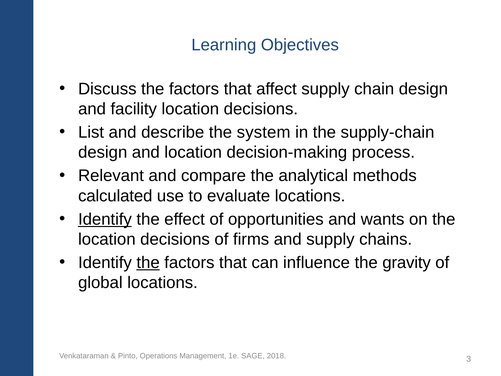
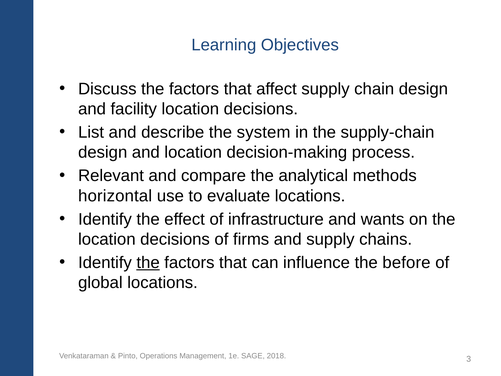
calculated: calculated -> horizontal
Identify at (105, 219) underline: present -> none
opportunities: opportunities -> infrastructure
gravity: gravity -> before
